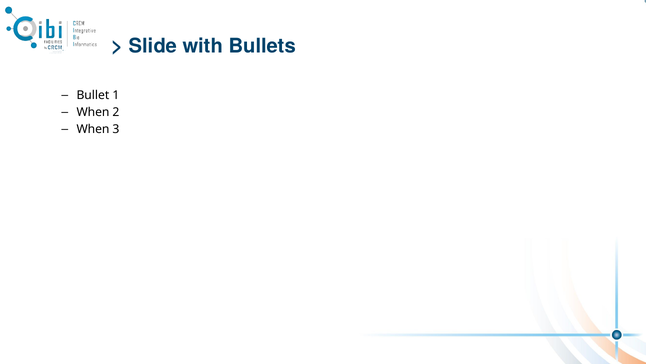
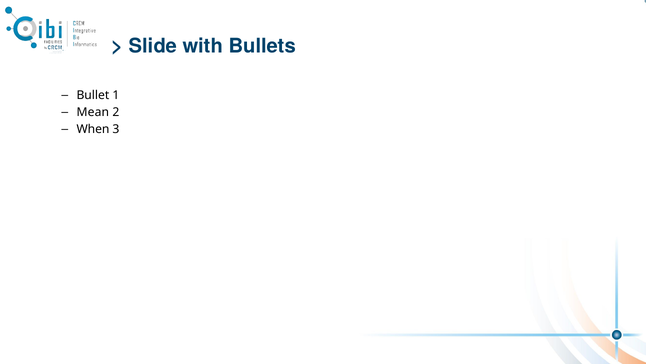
When at (93, 112): When -> Mean
